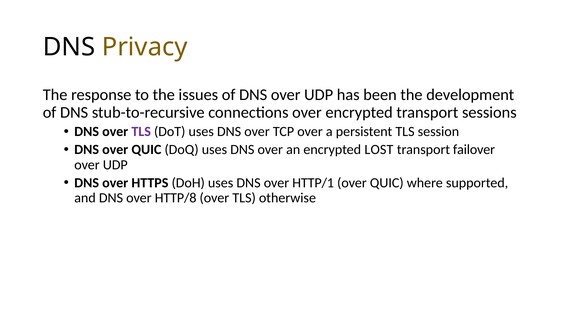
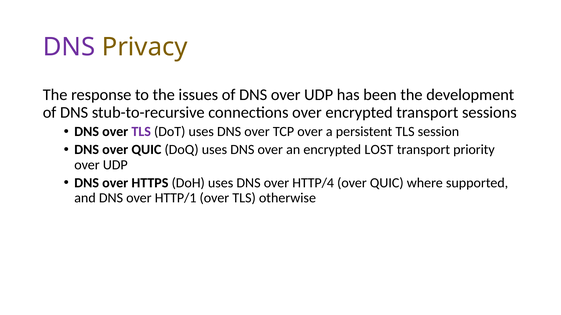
DNS at (69, 47) colour: black -> purple
failover: failover -> priority
HTTP/1: HTTP/1 -> HTTP/4
HTTP/8: HTTP/8 -> HTTP/1
